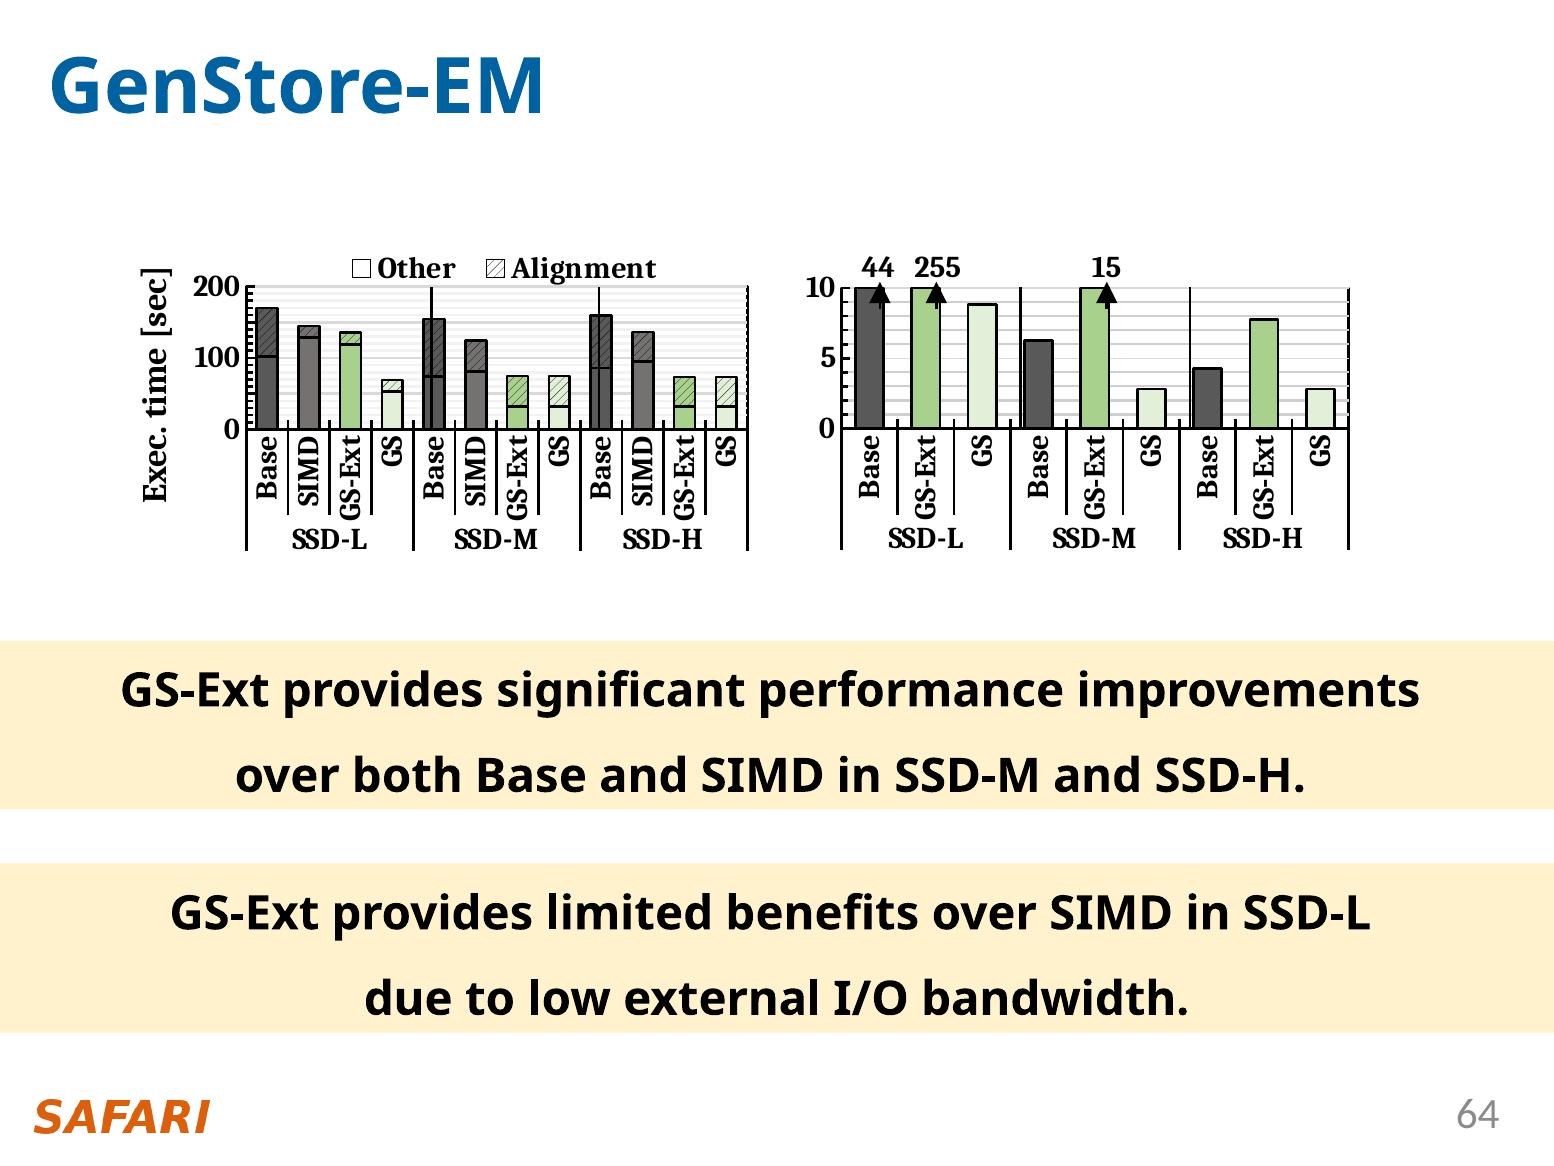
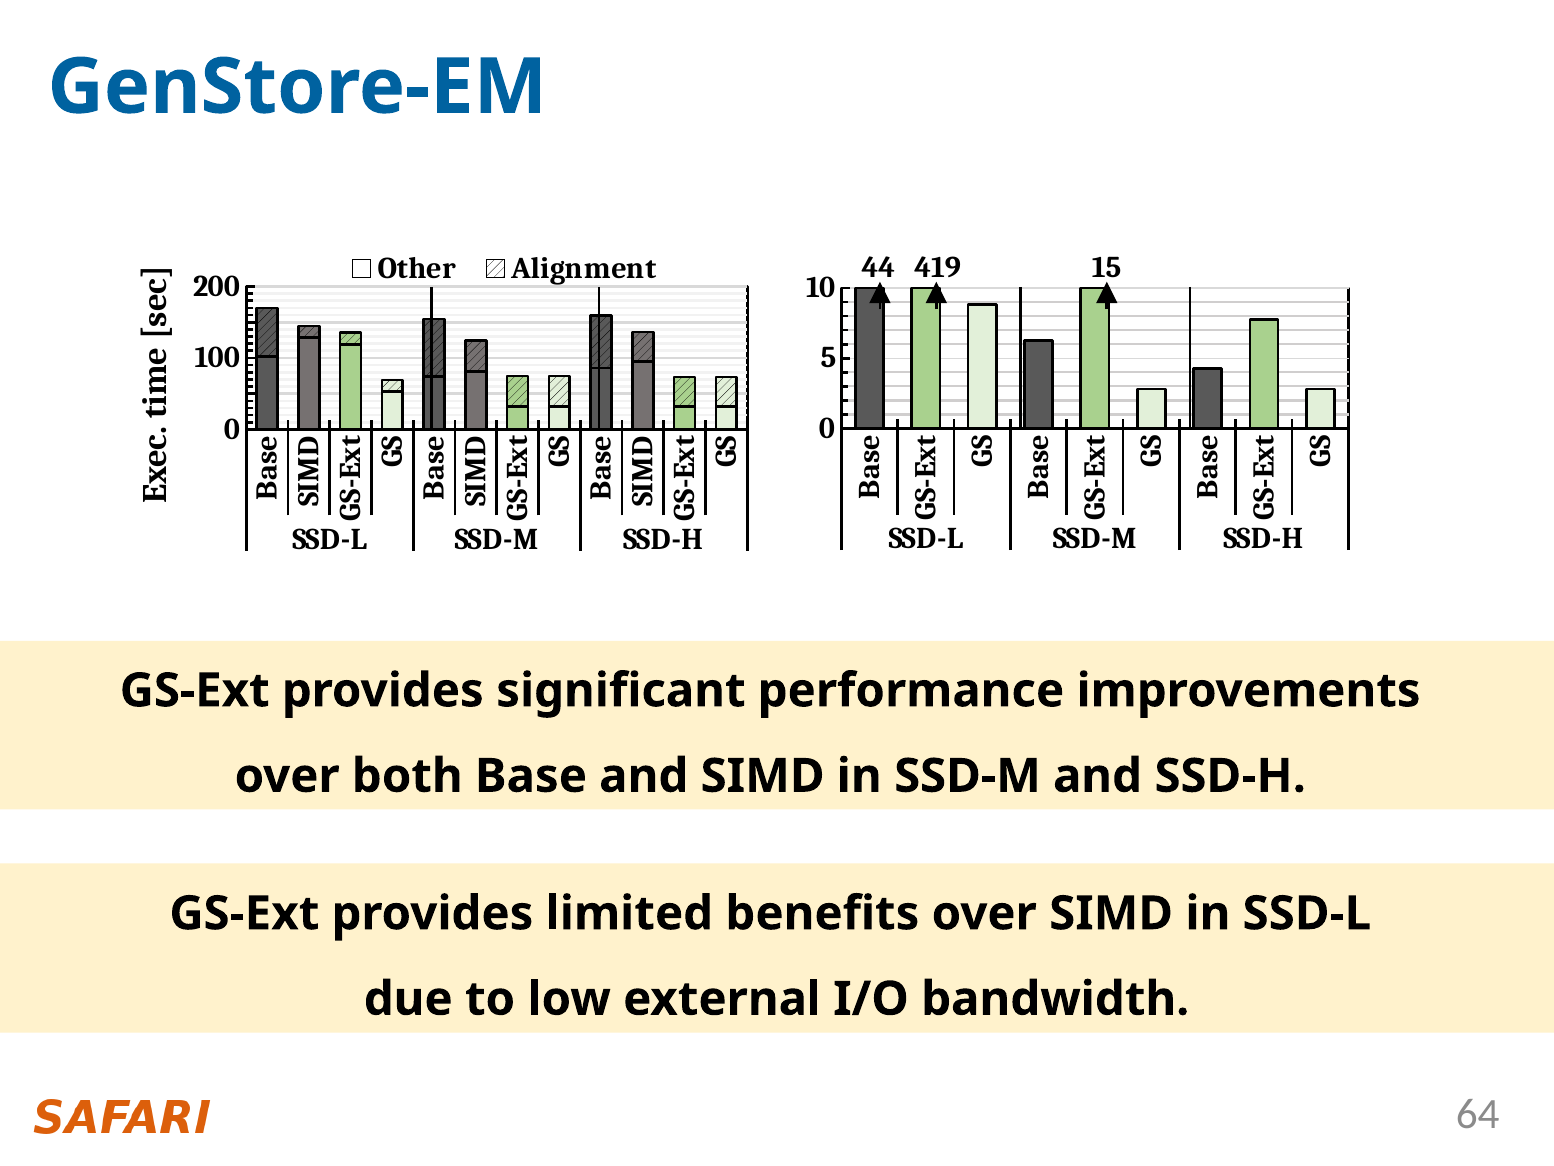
255: 255 -> 419
